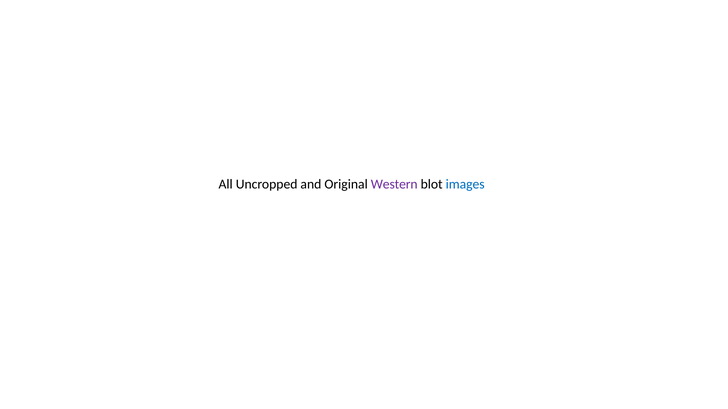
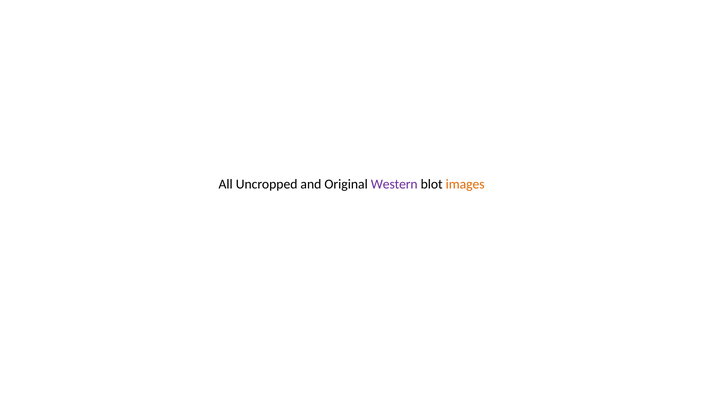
images colour: blue -> orange
